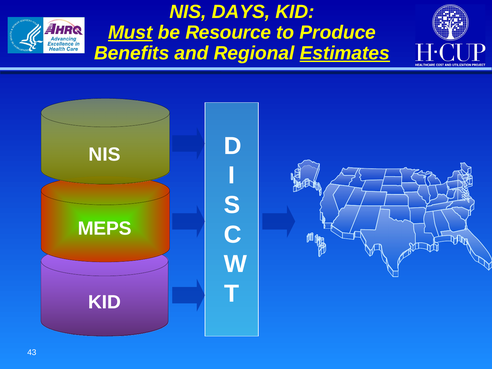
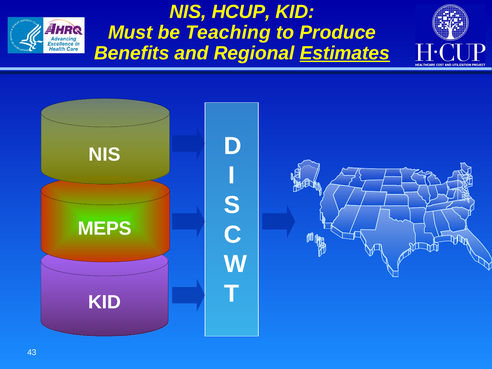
DAYS: DAYS -> HCUP
Must underline: present -> none
Resource: Resource -> Teaching
